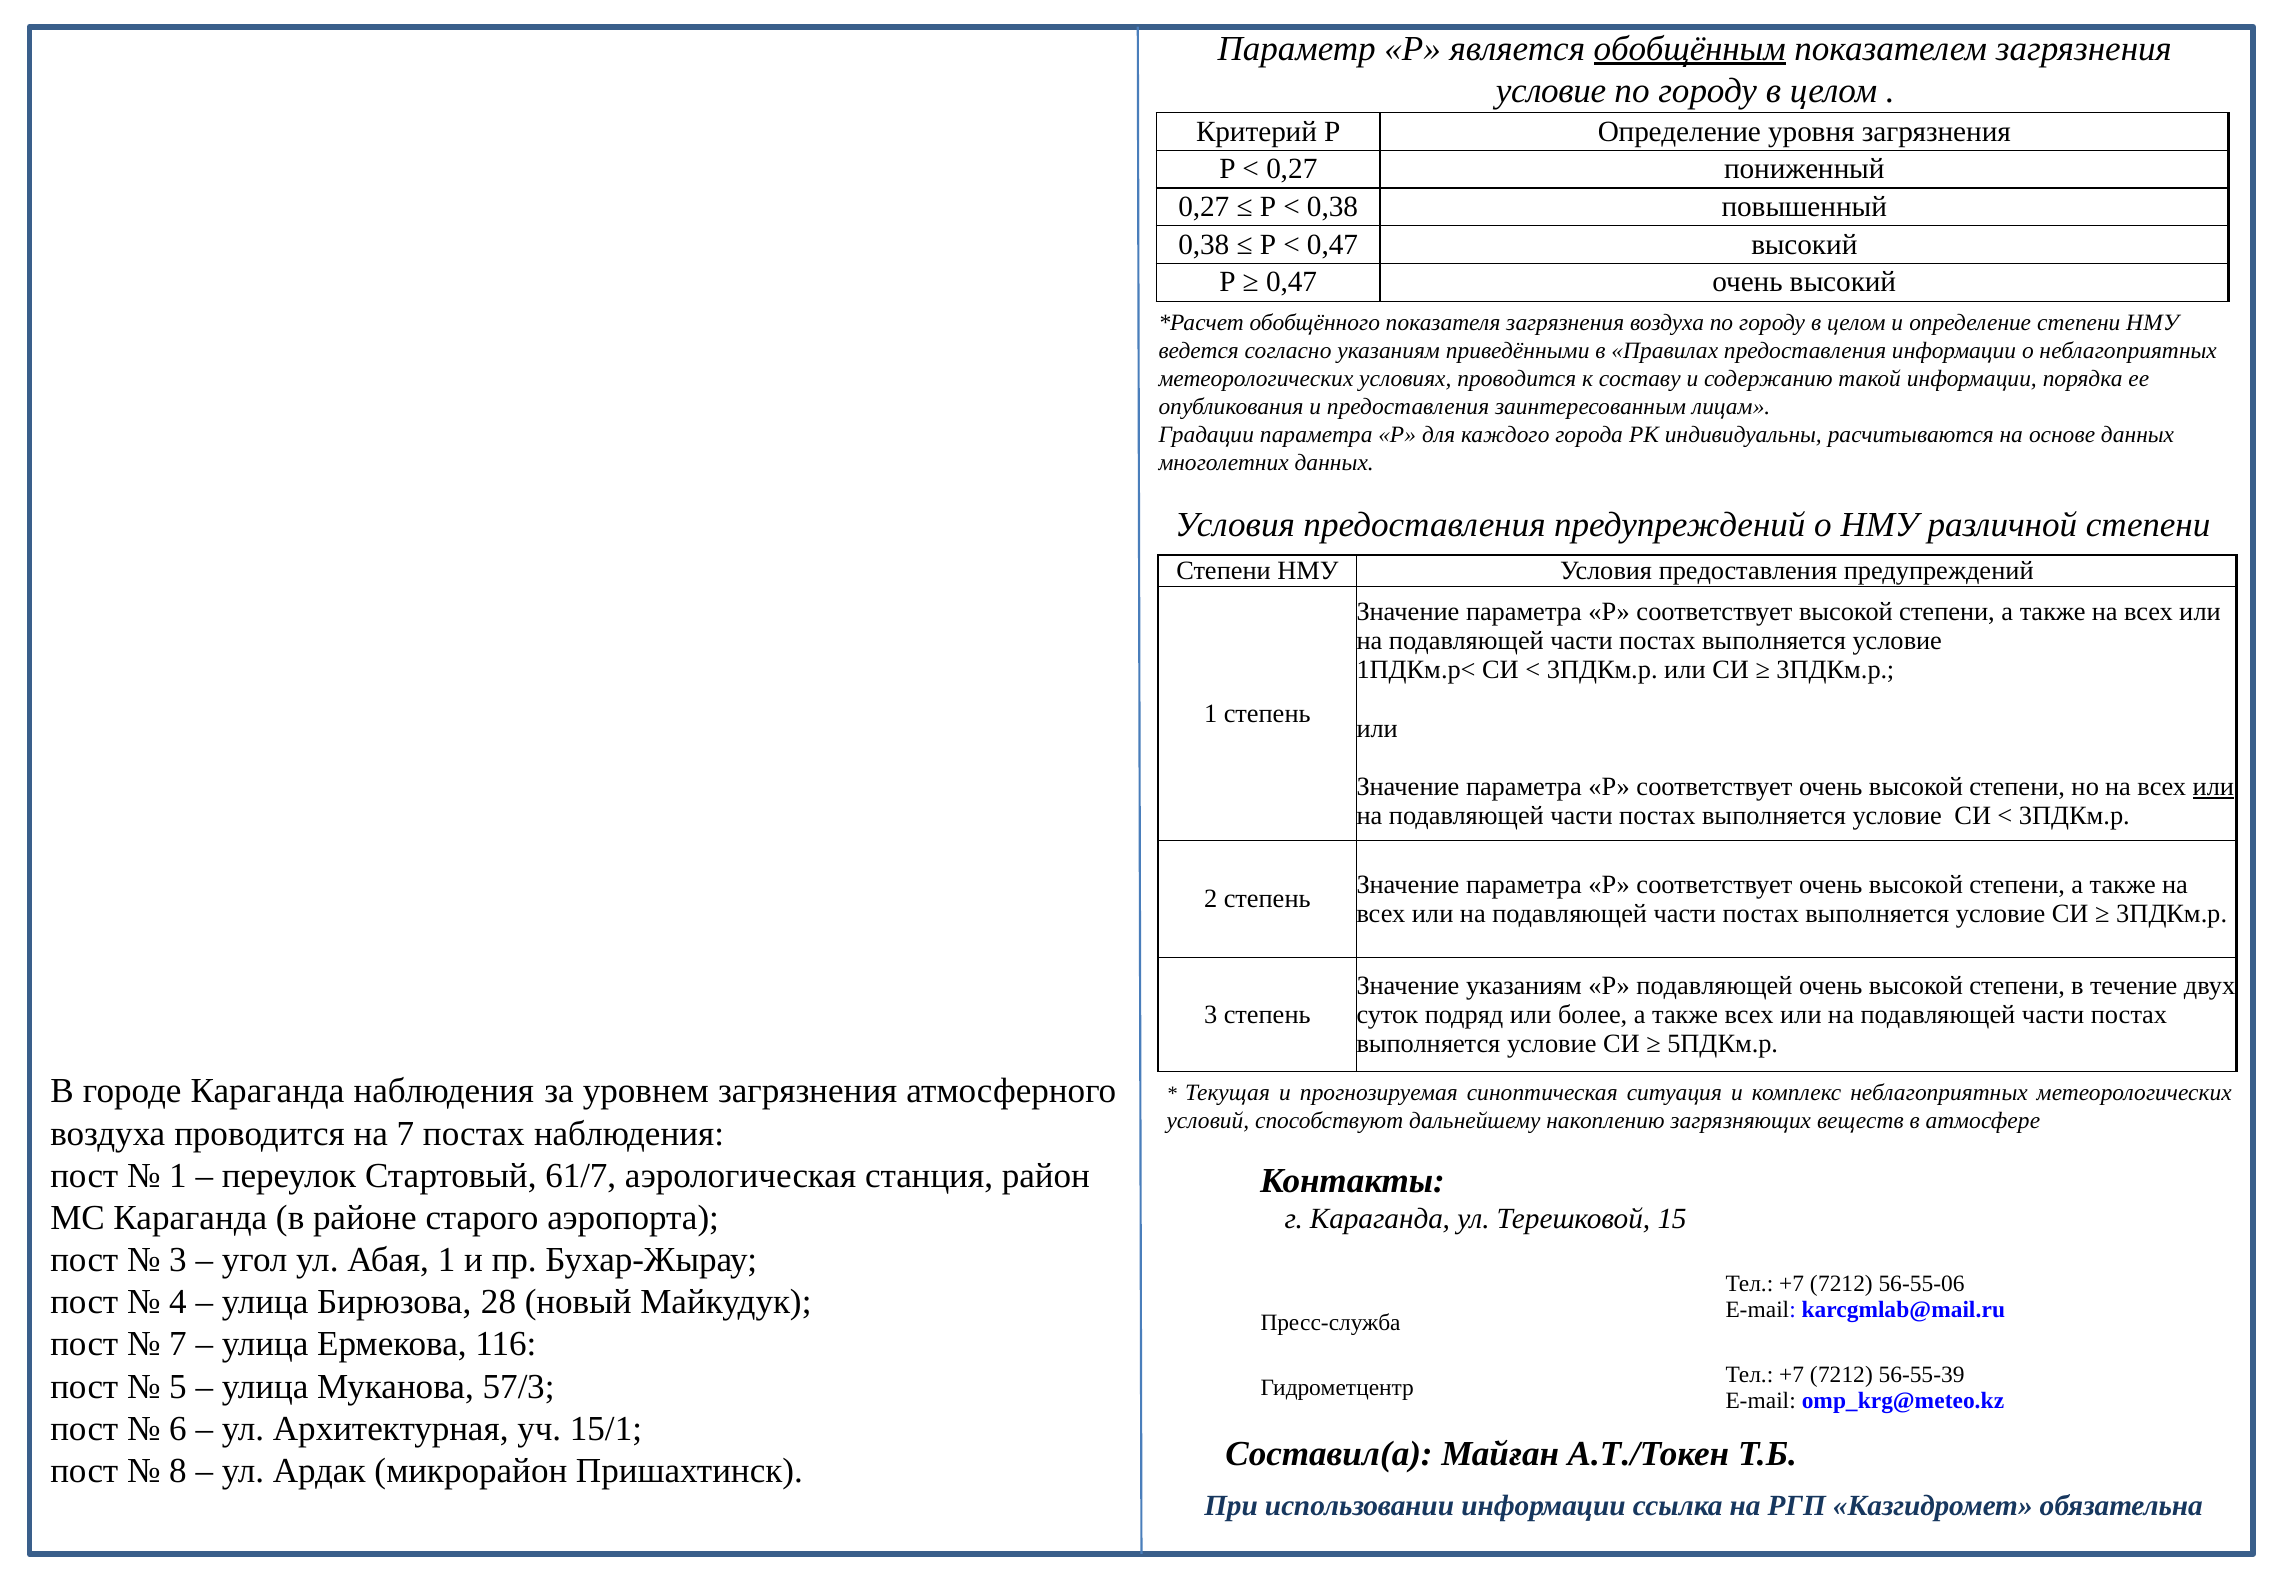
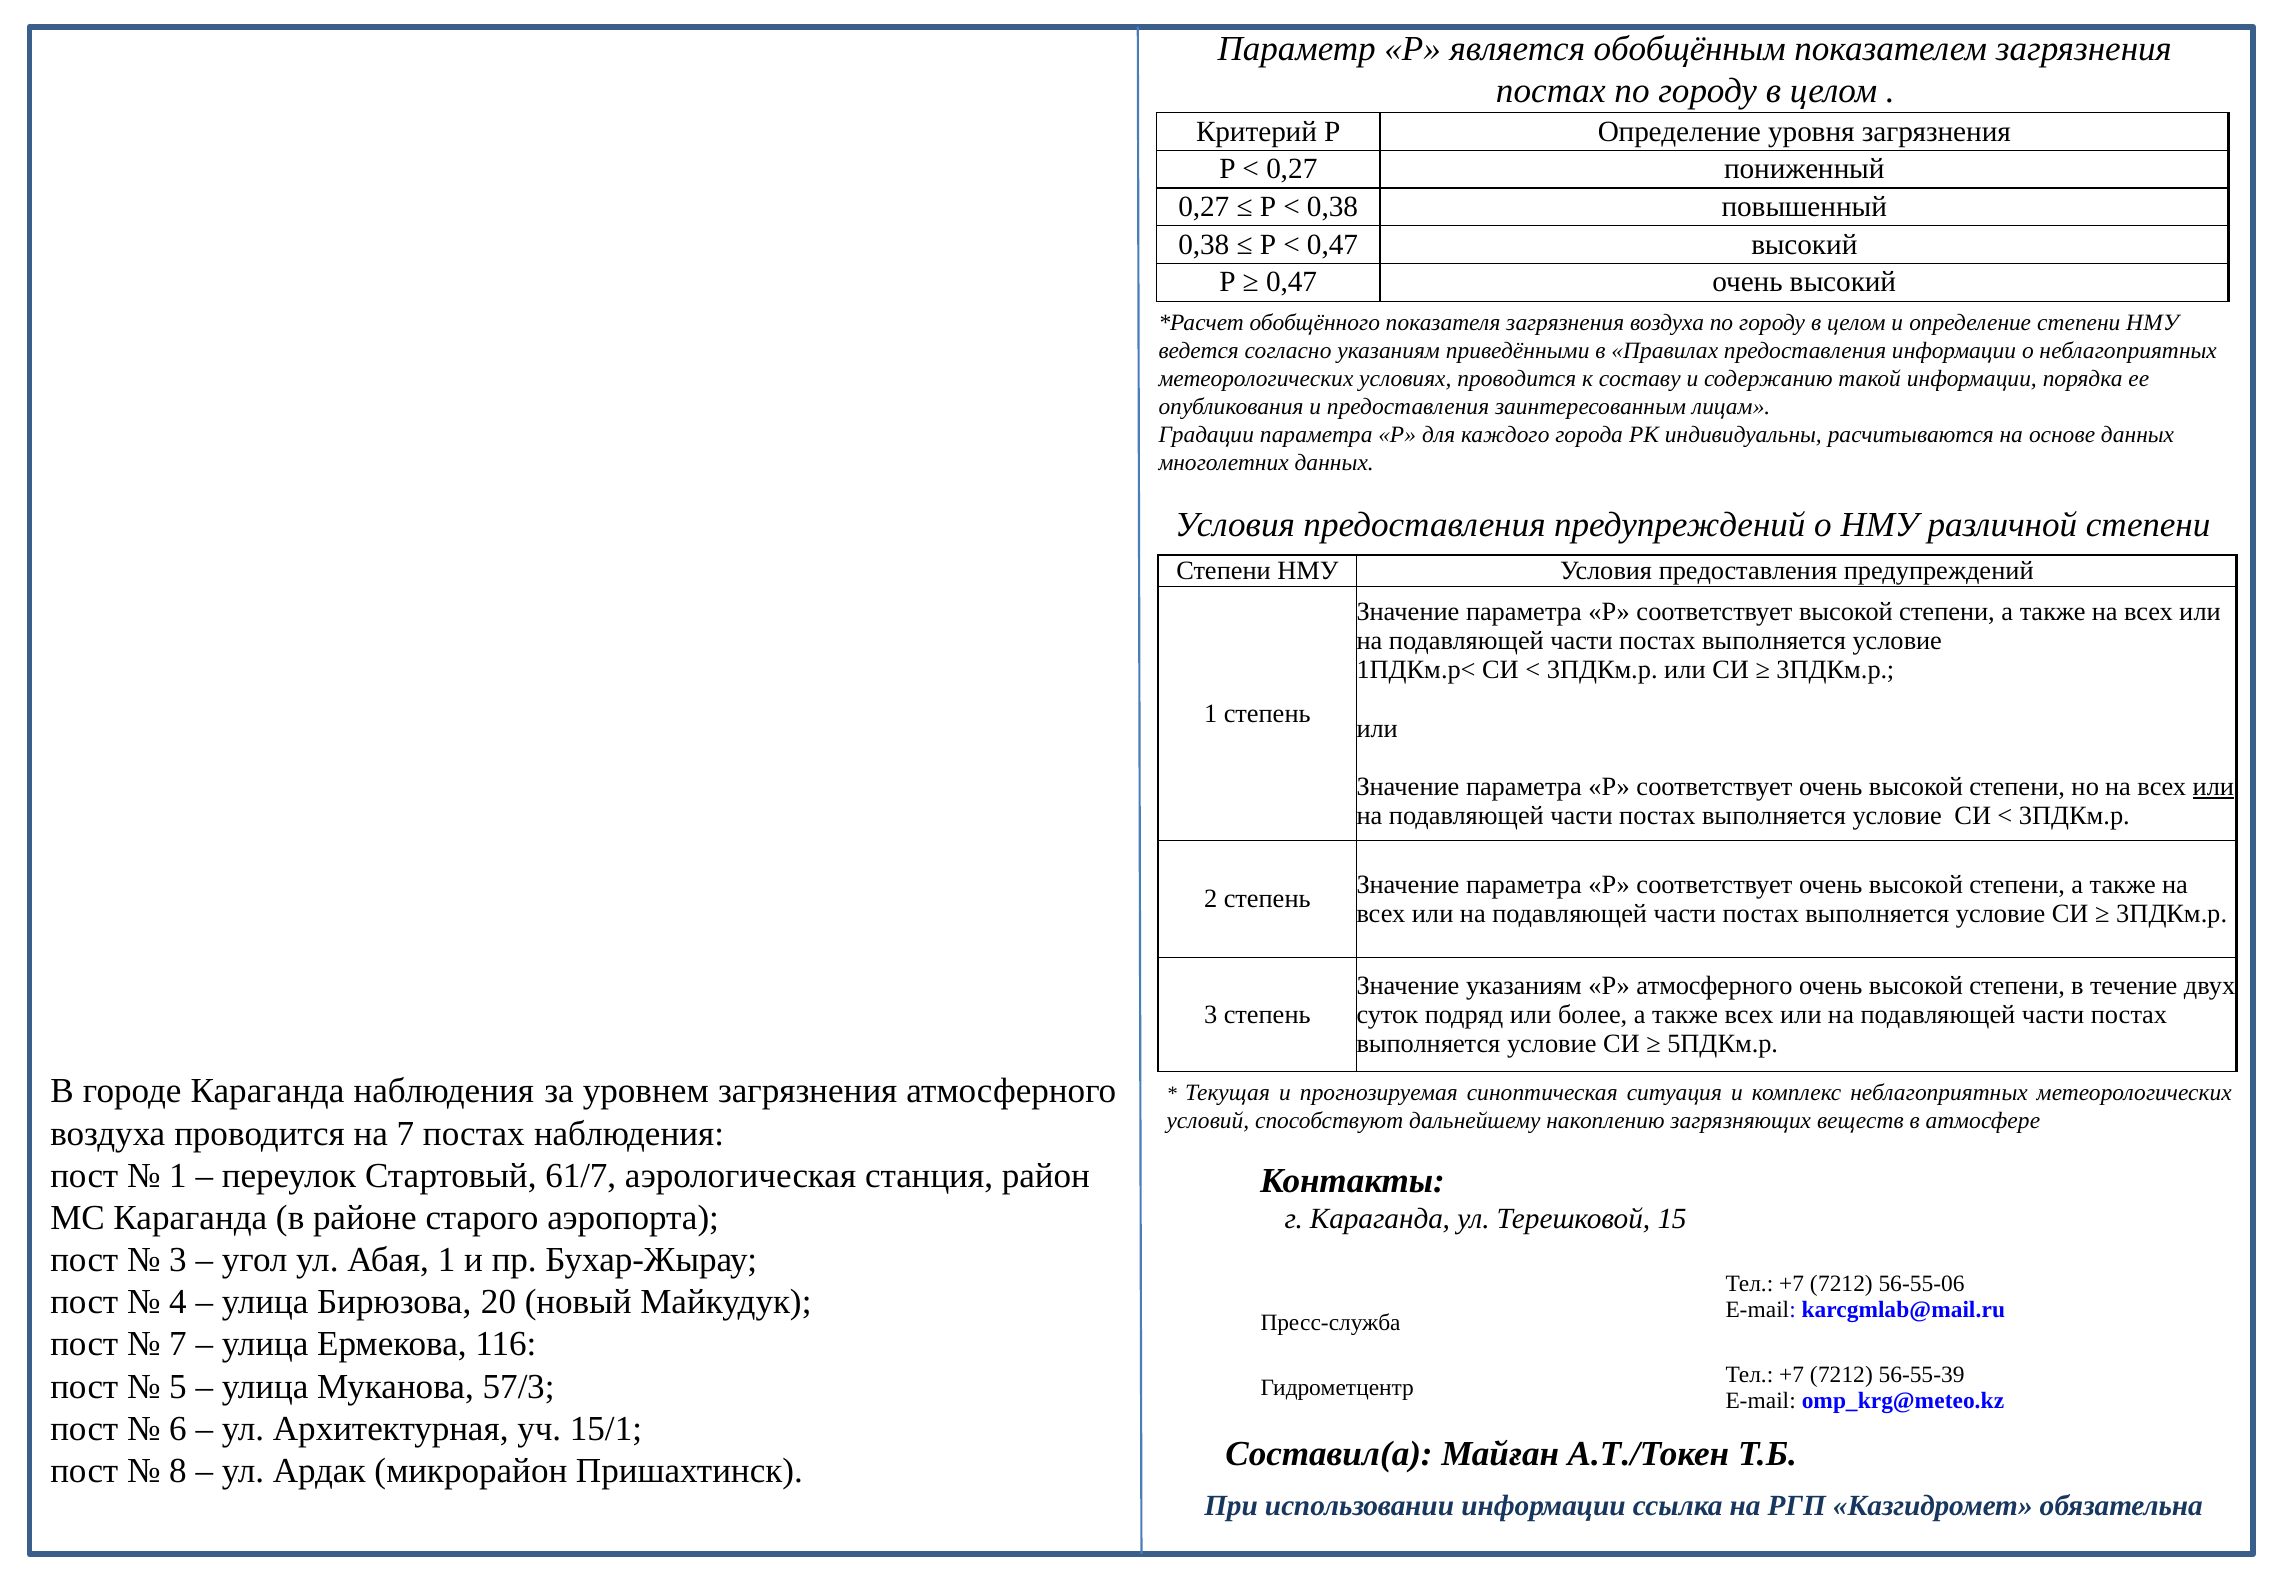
обобщённым underline: present -> none
условие at (1551, 91): условие -> постах
Р подавляющей: подавляющей -> атмосферного
28: 28 -> 20
